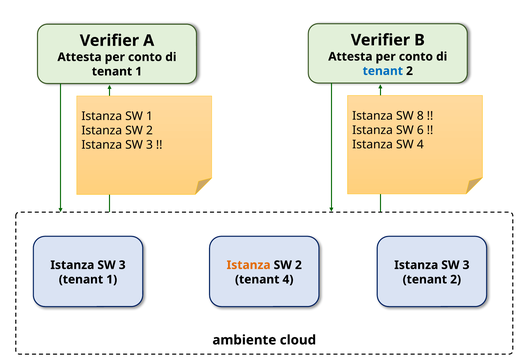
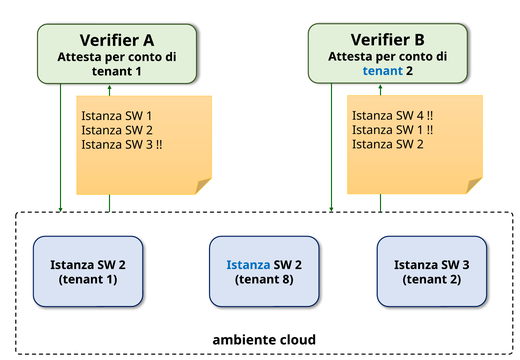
8: 8 -> 4
6 at (420, 130): 6 -> 1
4 at (420, 145): 4 -> 2
3 at (122, 265): 3 -> 2
Istanza at (249, 265) colour: orange -> blue
tenant 4: 4 -> 8
